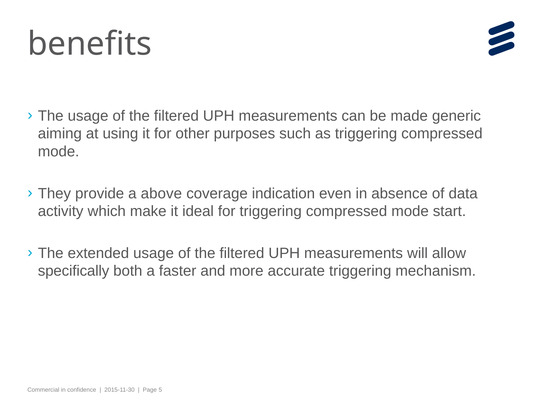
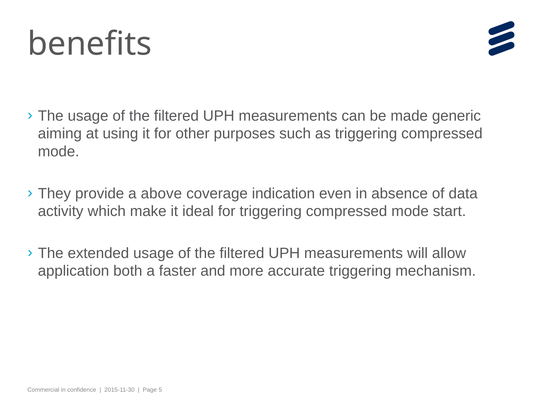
specifically: specifically -> application
